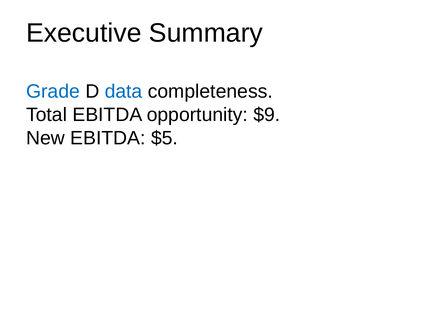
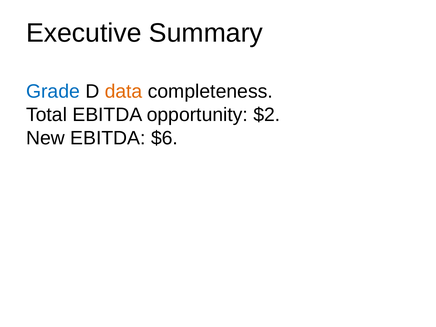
data colour: blue -> orange
$9: $9 -> $2
$5: $5 -> $6
